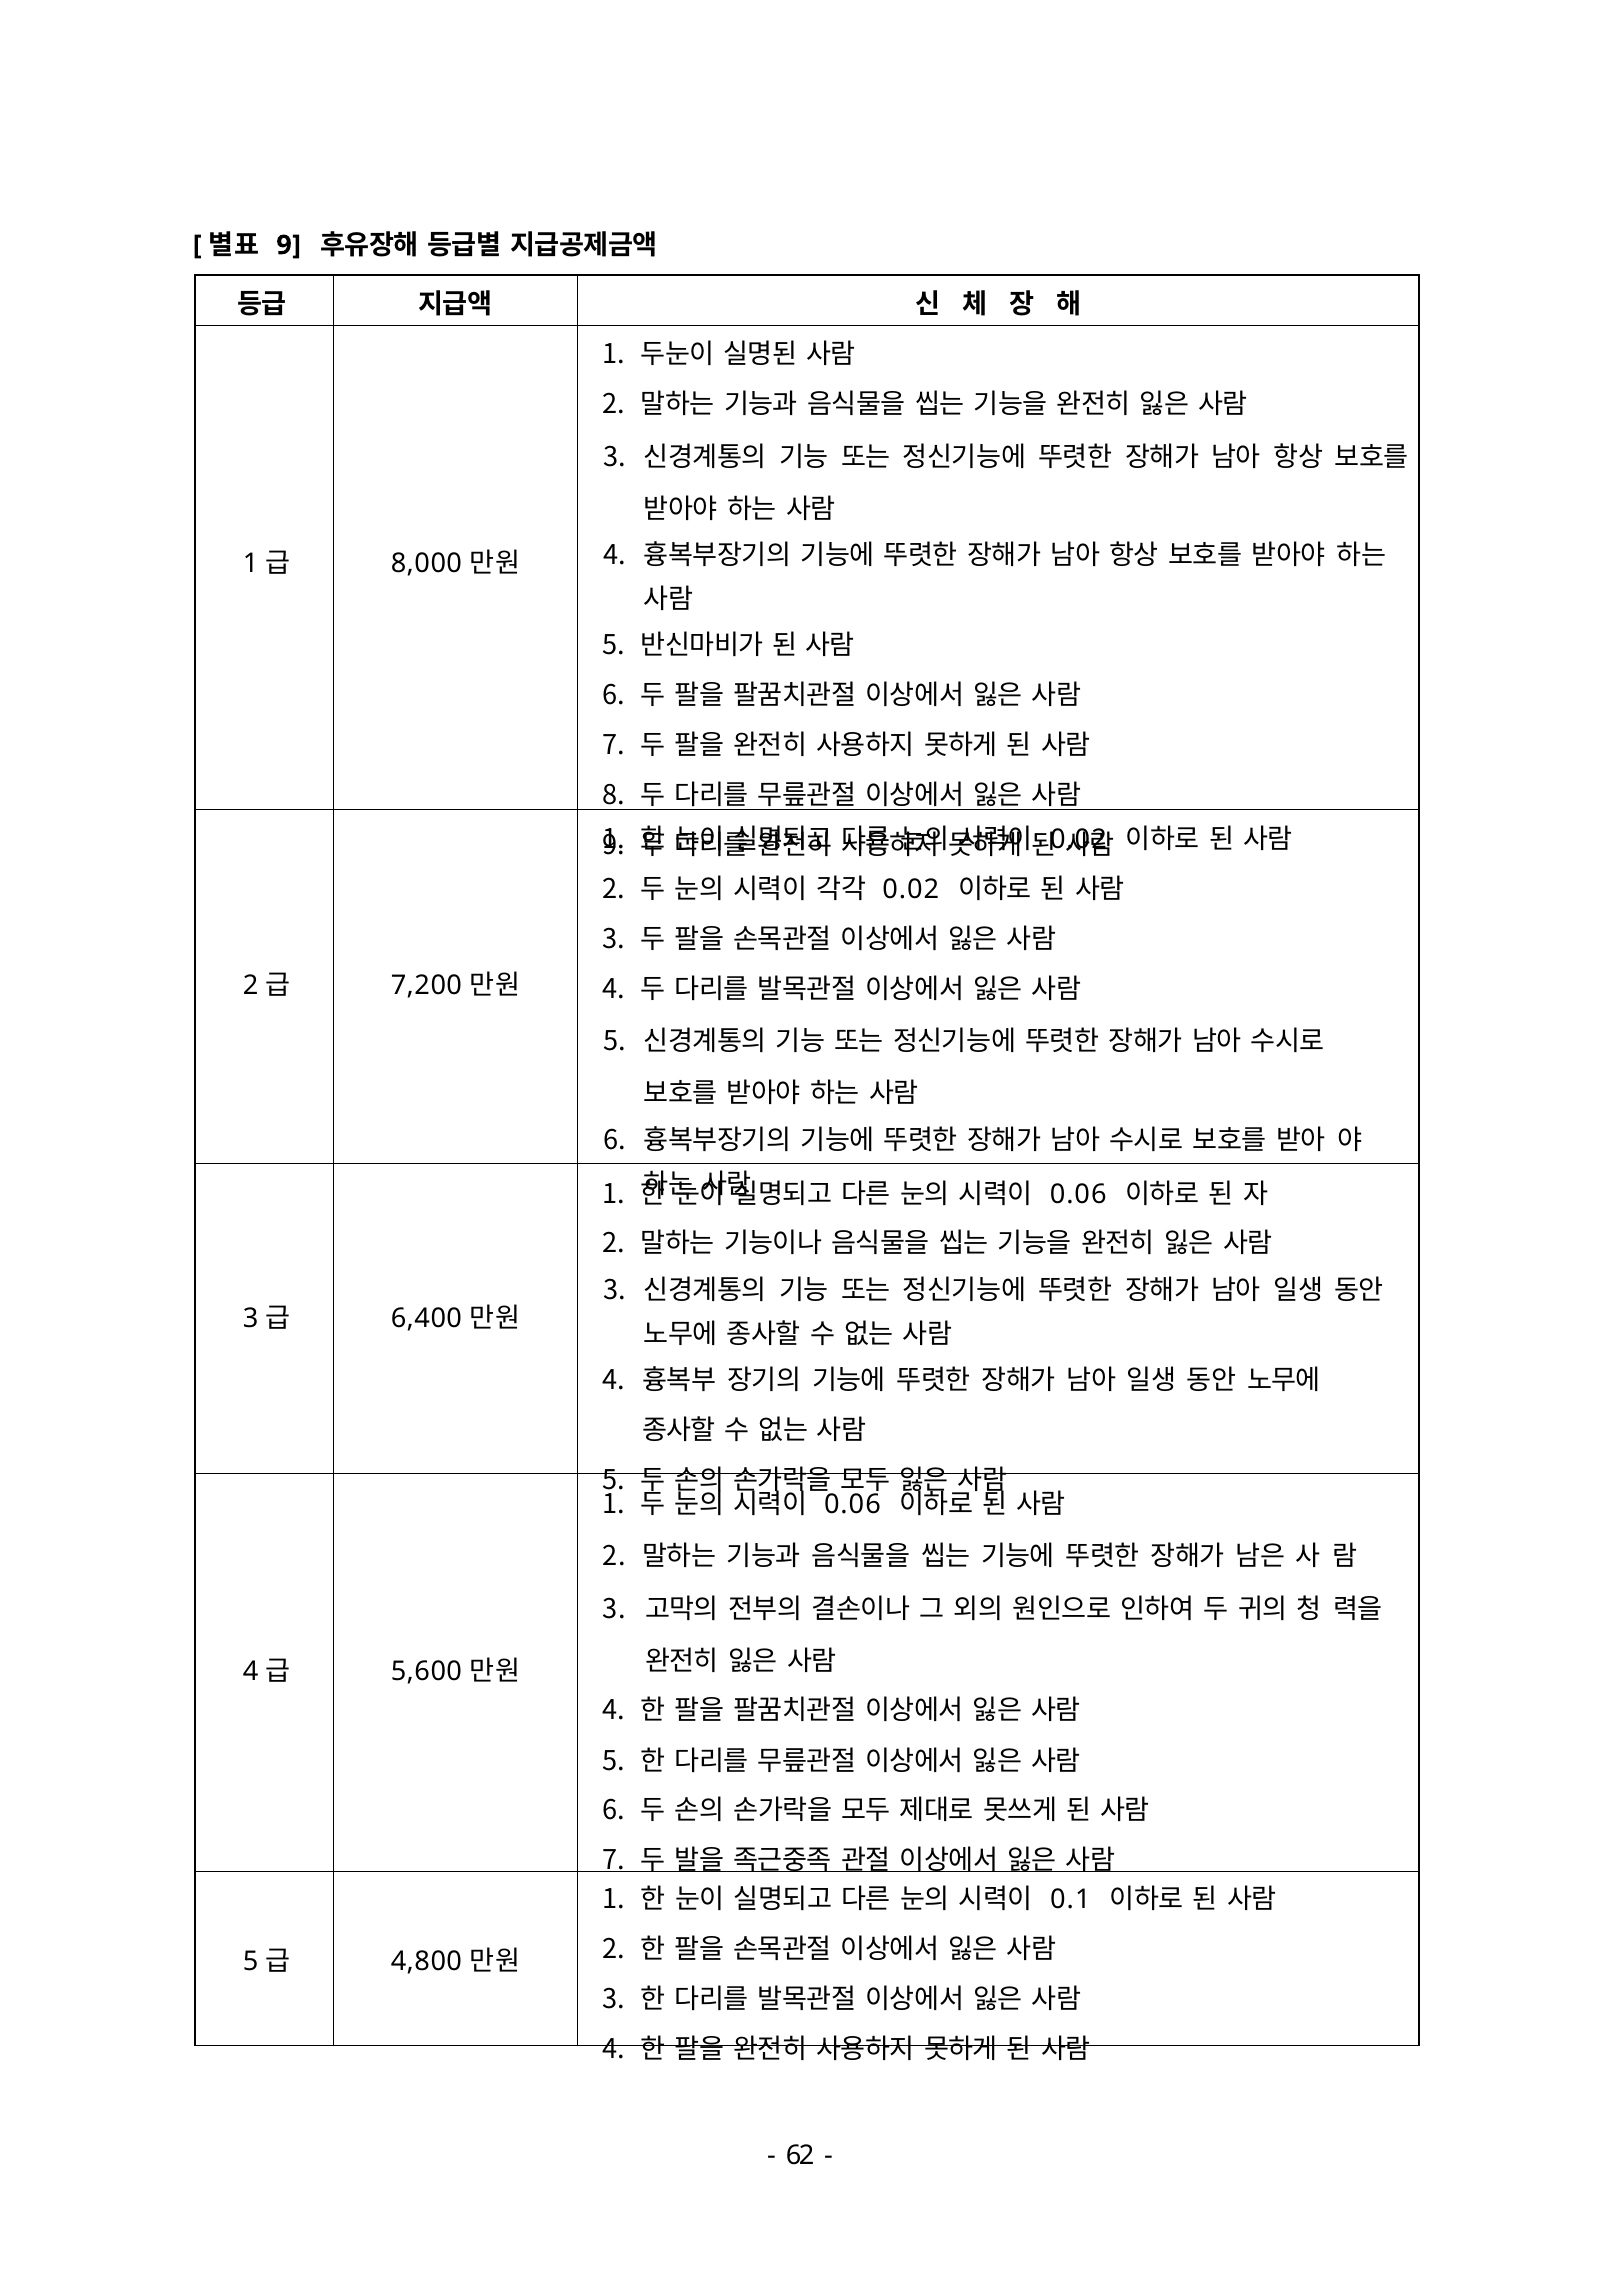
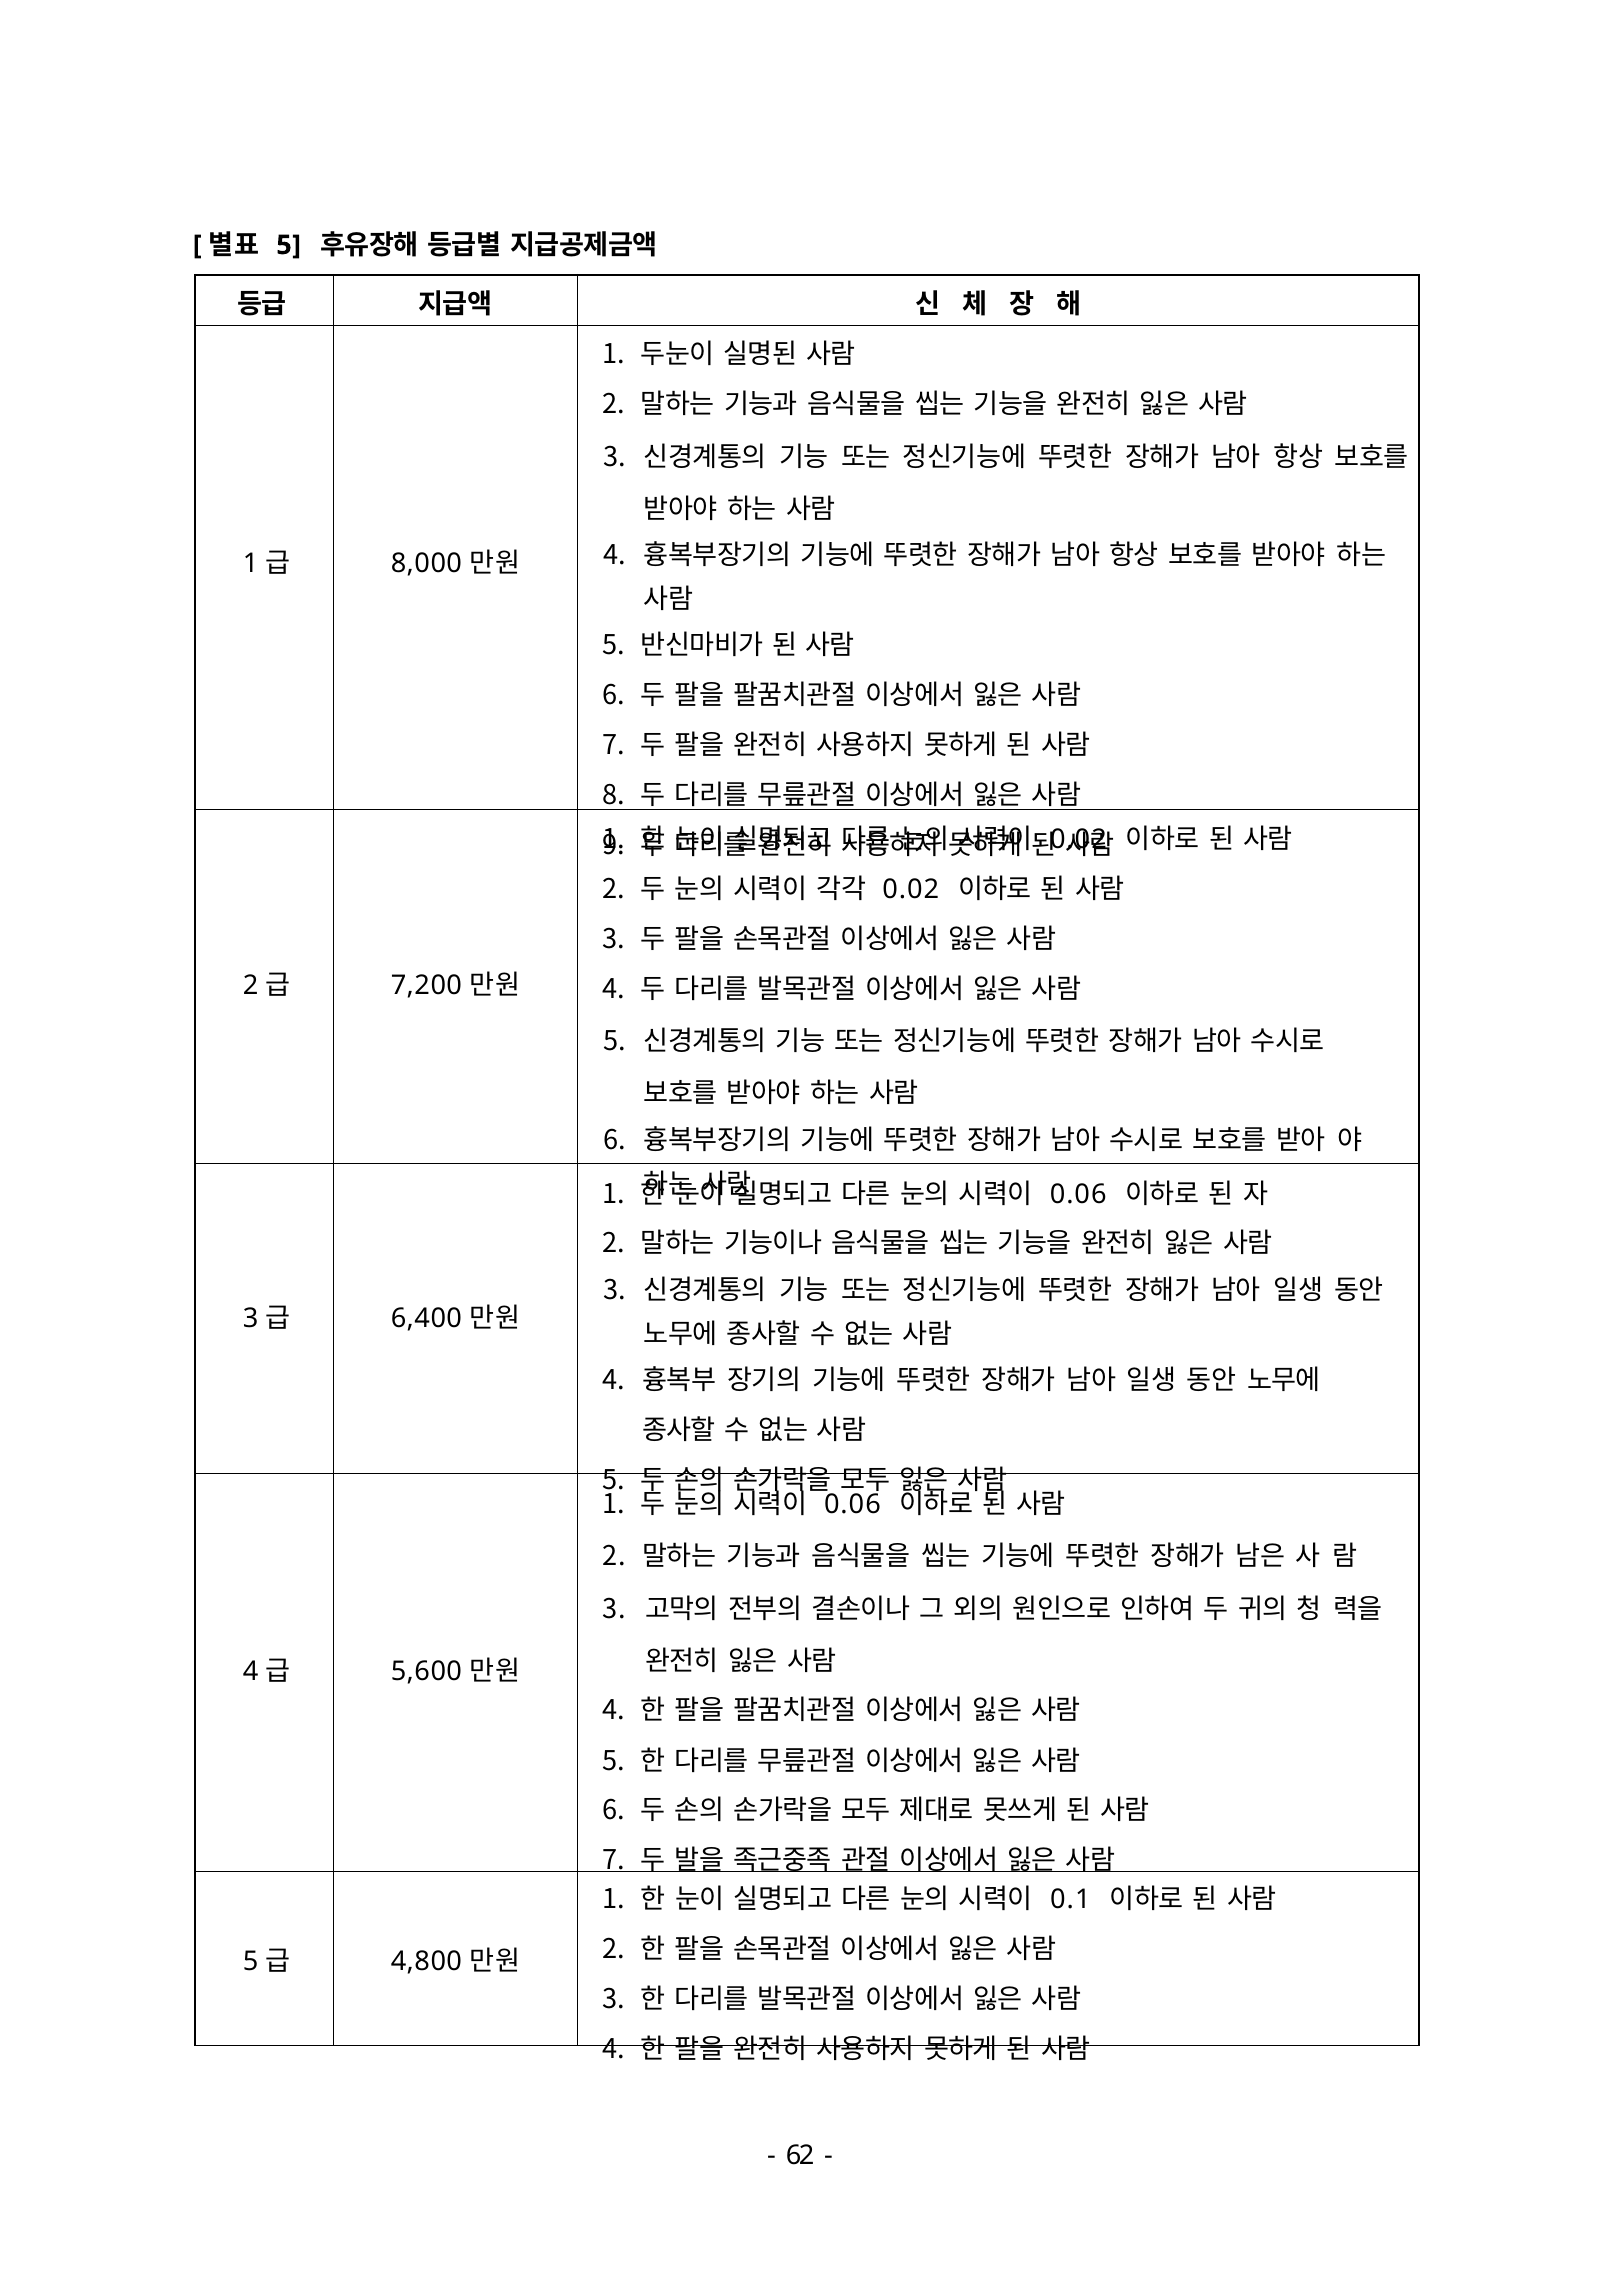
9 at (289, 245): 9 -> 5
